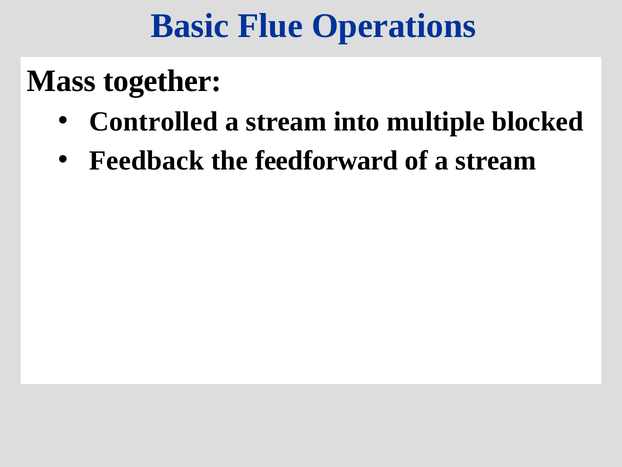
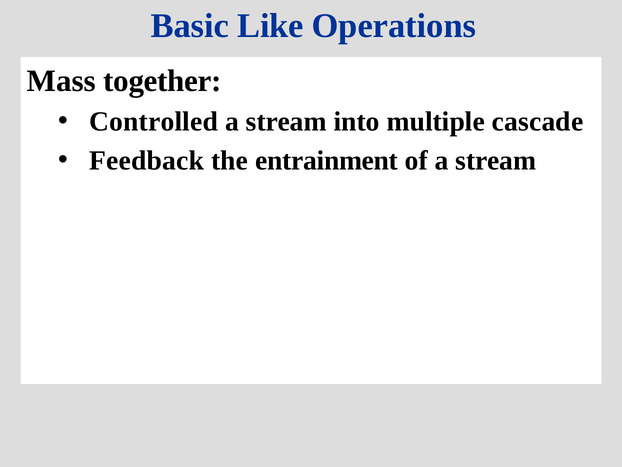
Flue: Flue -> Like
blocked: blocked -> cascade
feedforward: feedforward -> entrainment
